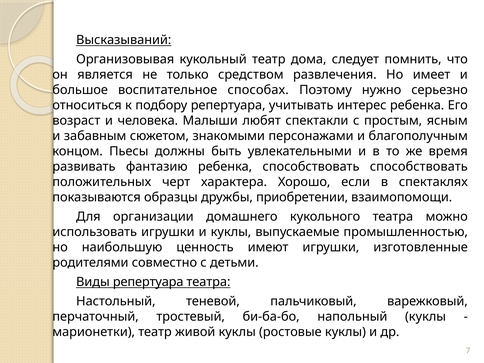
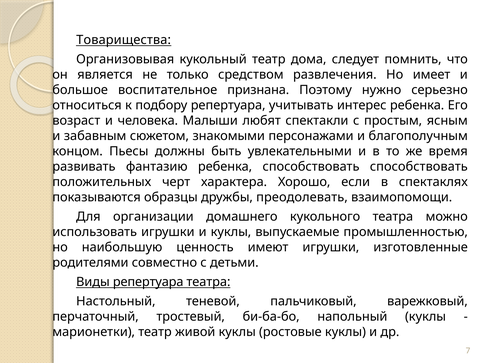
Высказываний: Высказываний -> Товарищества
способах: способах -> признана
приобретении: приобретении -> преодолевать
